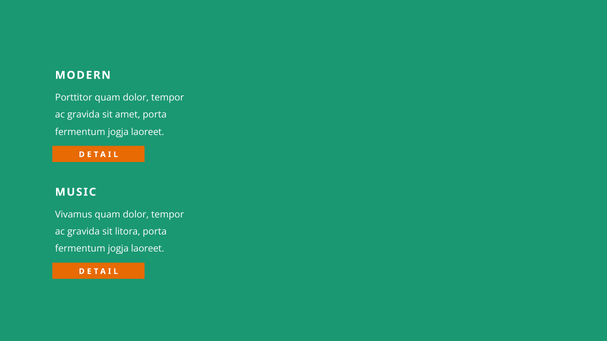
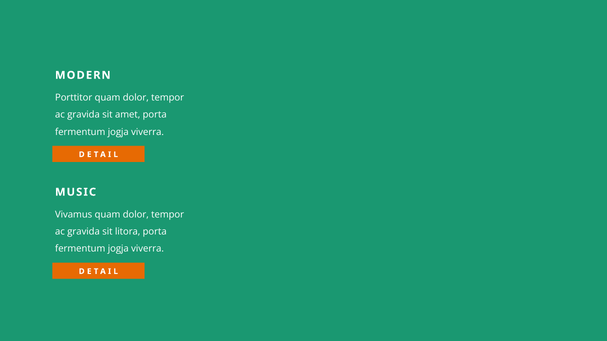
laoreet at (148, 132): laoreet -> viverra
laoreet at (148, 249): laoreet -> viverra
